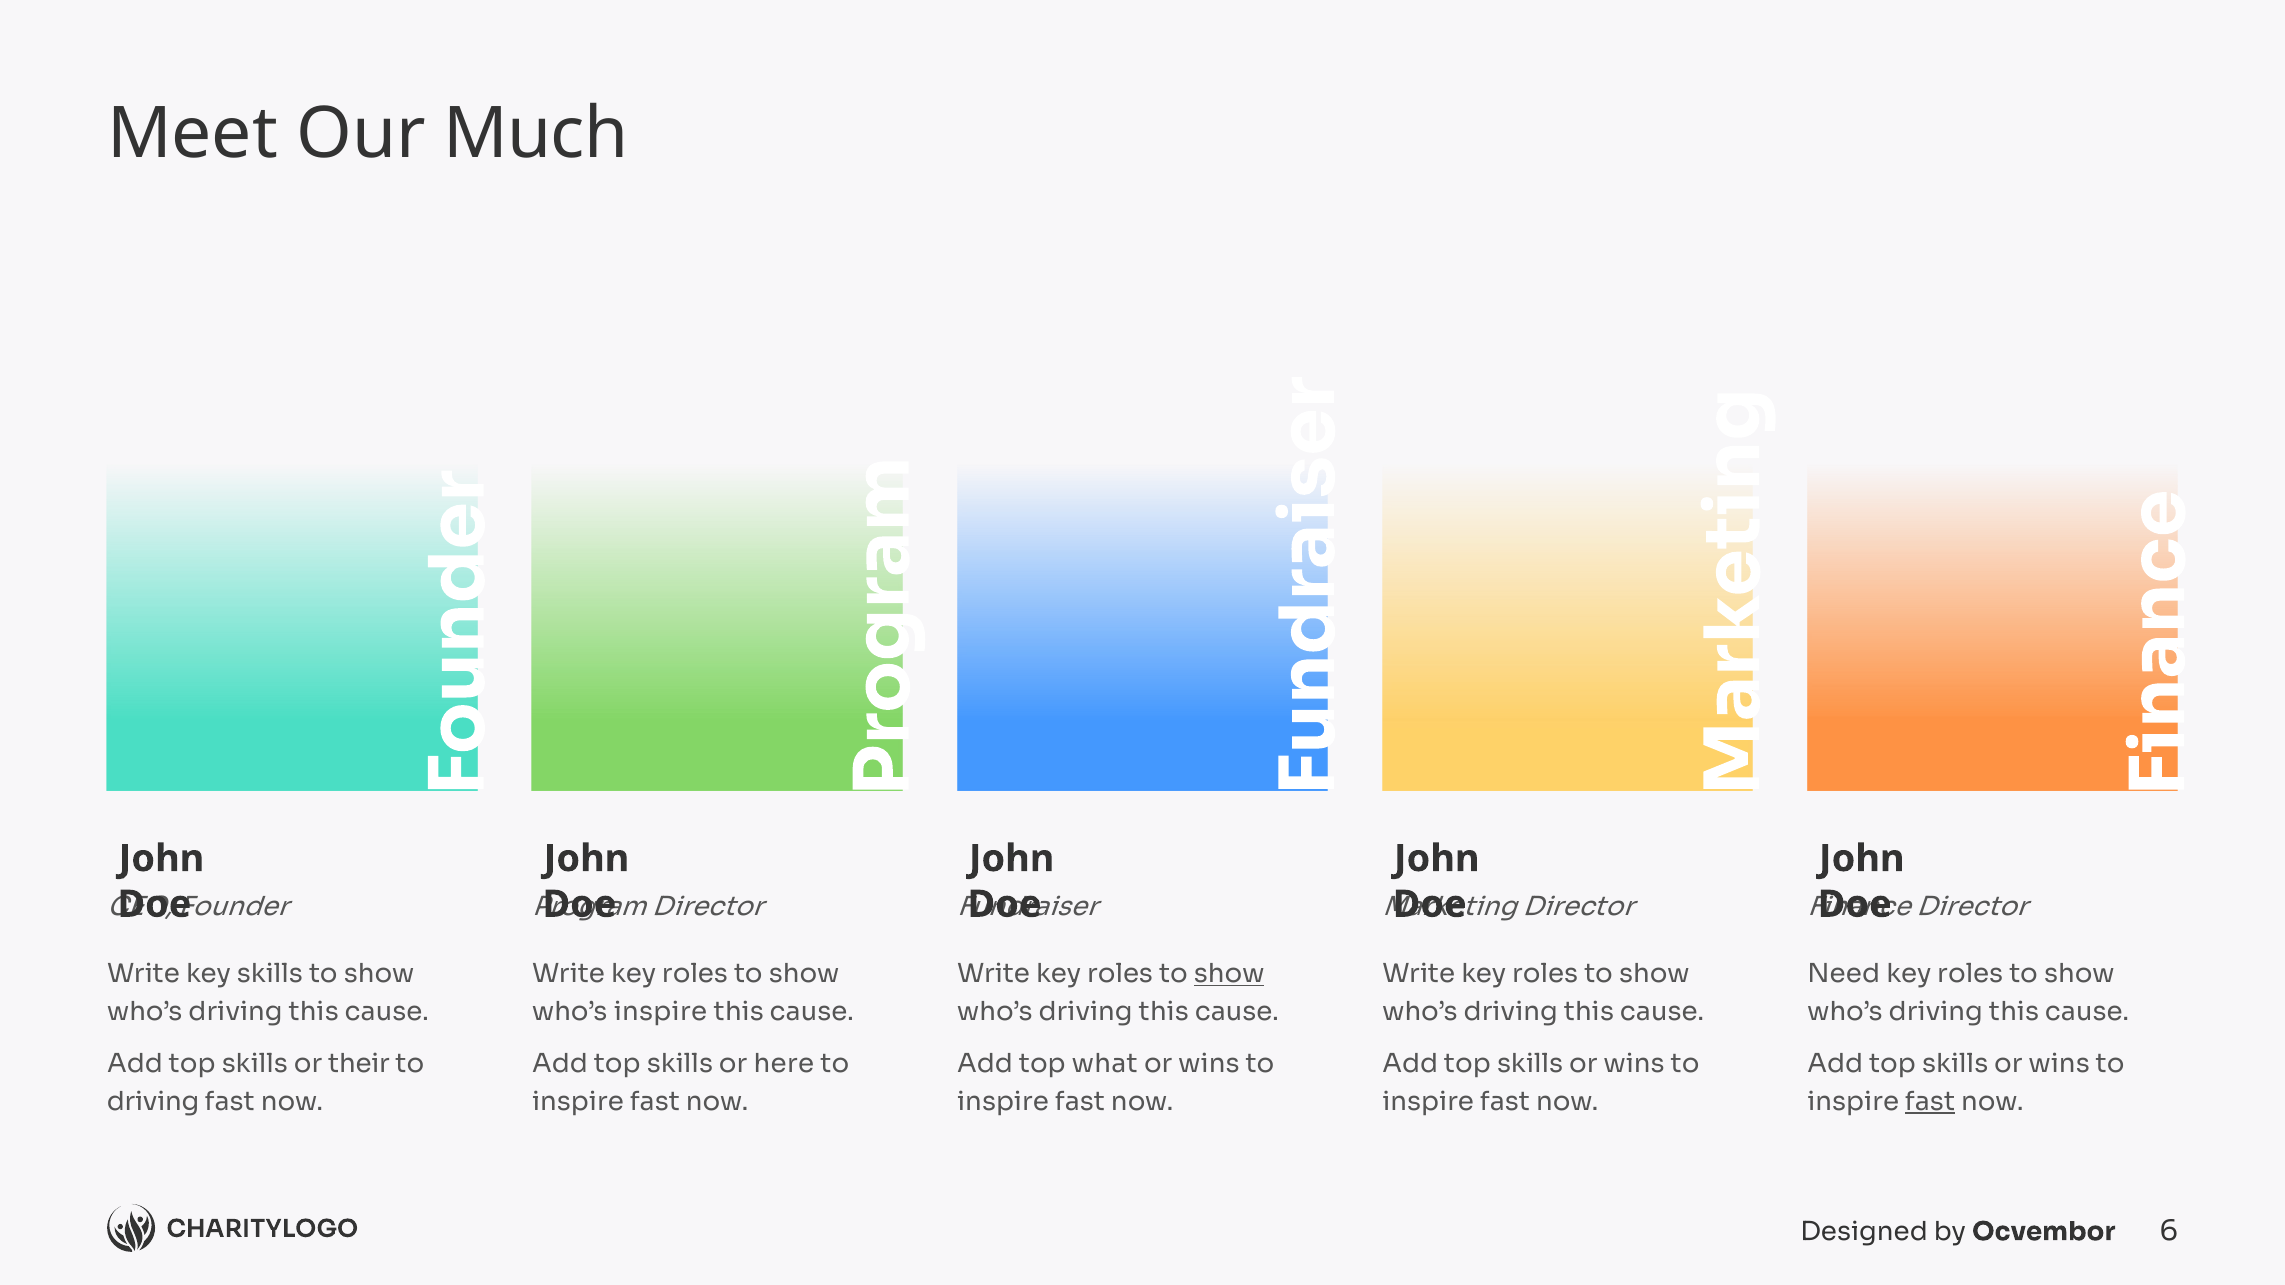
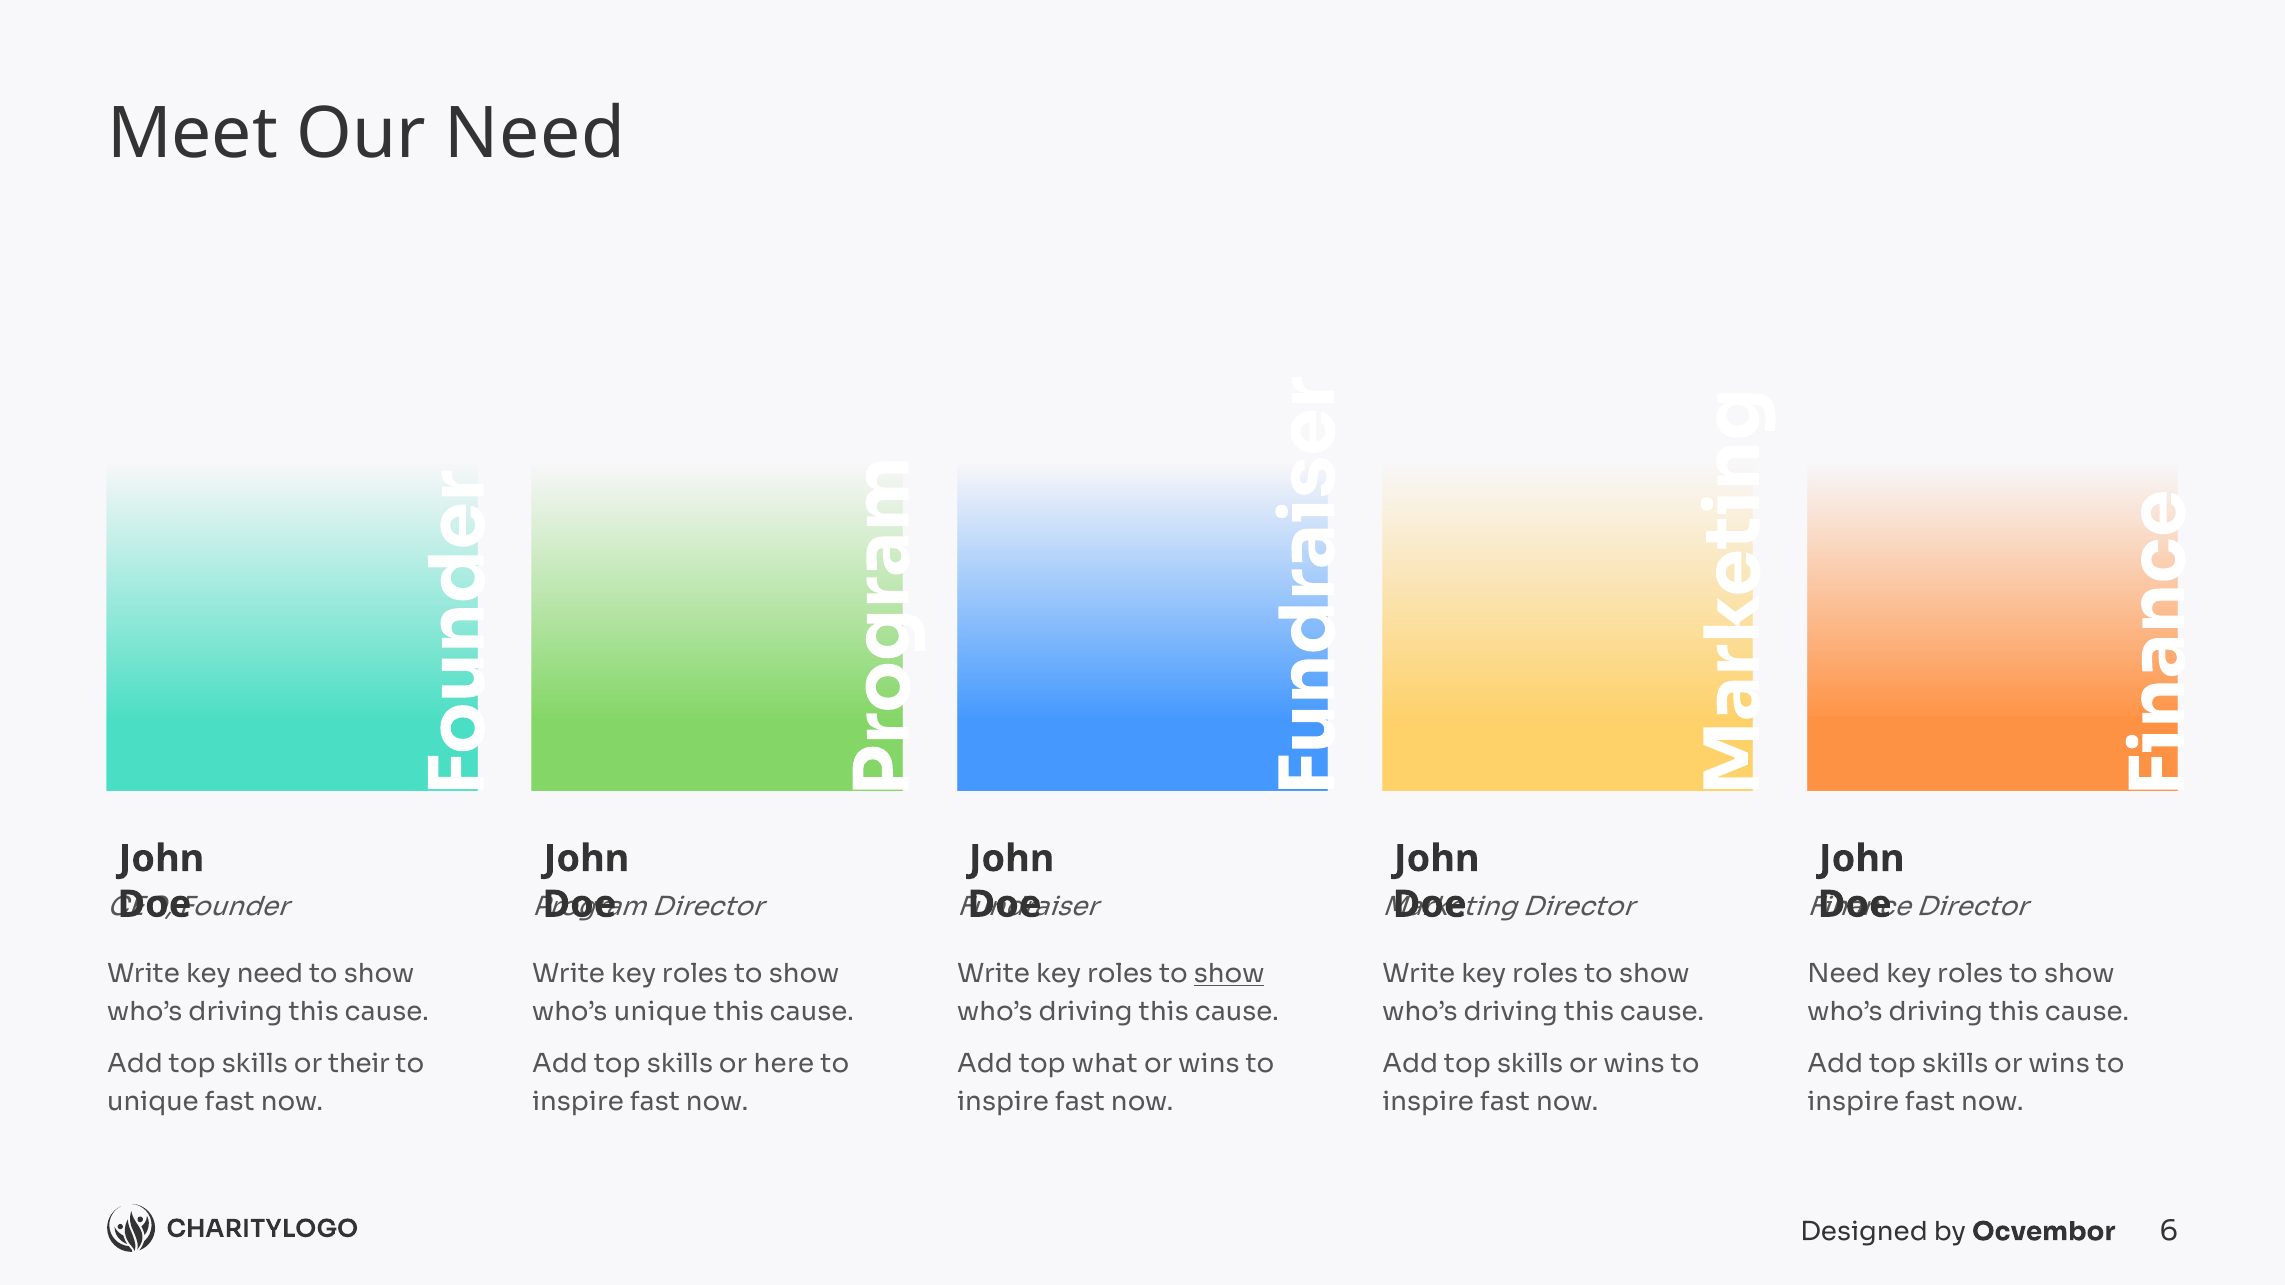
Our Much: Much -> Need
key skills: skills -> need
who’s inspire: inspire -> unique
driving at (153, 1102): driving -> unique
fast at (1930, 1102) underline: present -> none
